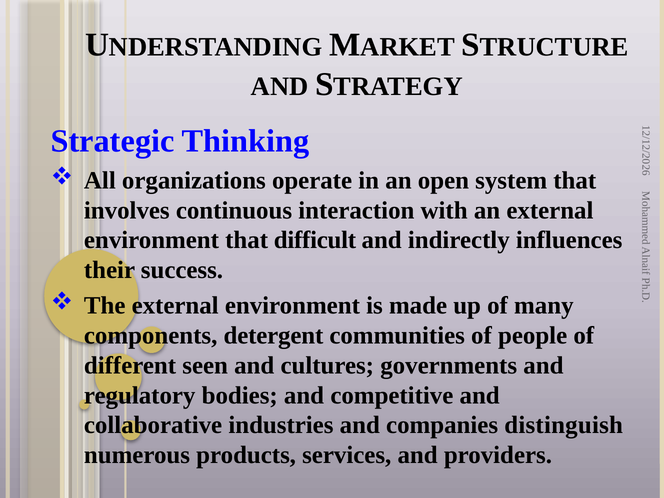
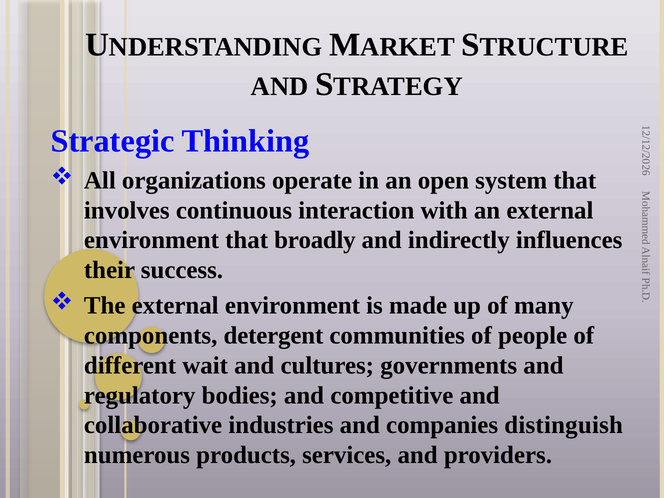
difficult: difficult -> broadly
seen: seen -> wait
